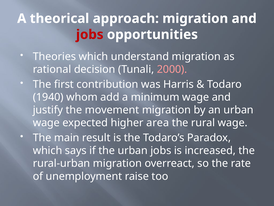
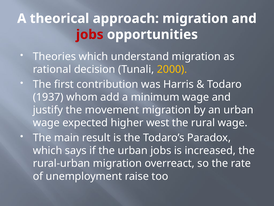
2000 colour: pink -> yellow
1940: 1940 -> 1937
area: area -> west
